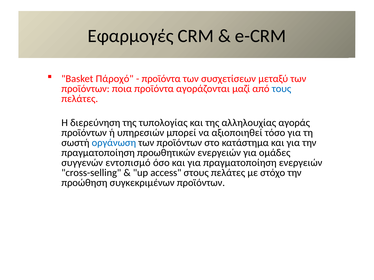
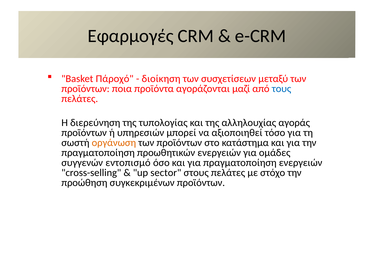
προϊόντα at (161, 79): προϊόντα -> διοίκηση
οργάνωση colour: blue -> orange
access: access -> sector
